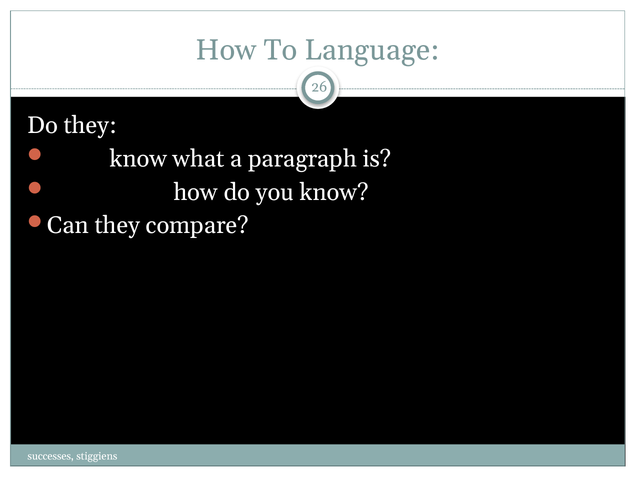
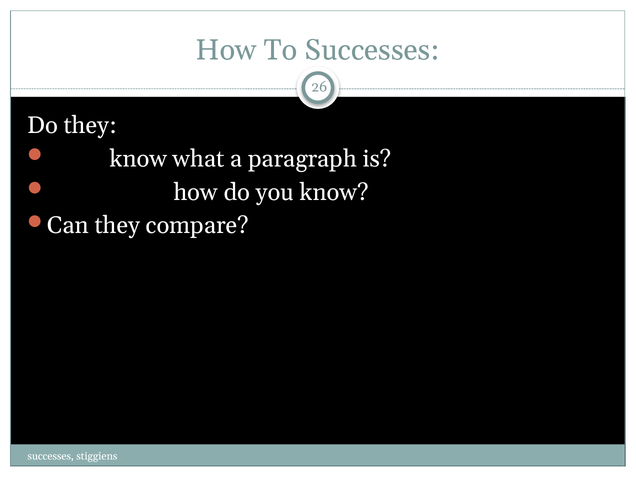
To Language: Language -> Successes
